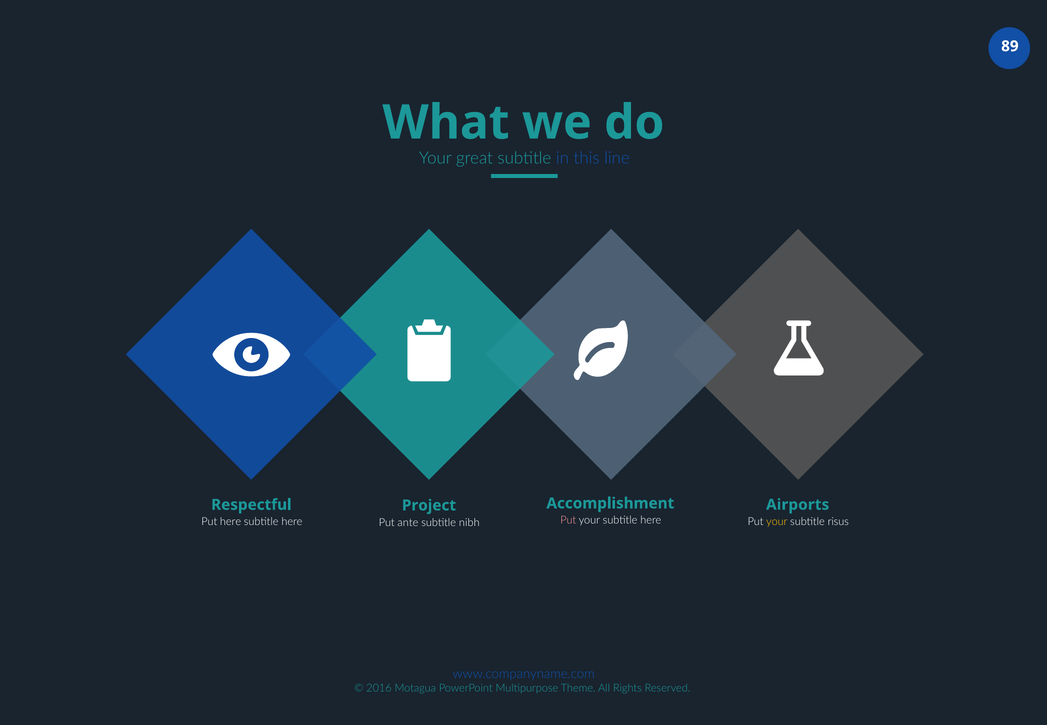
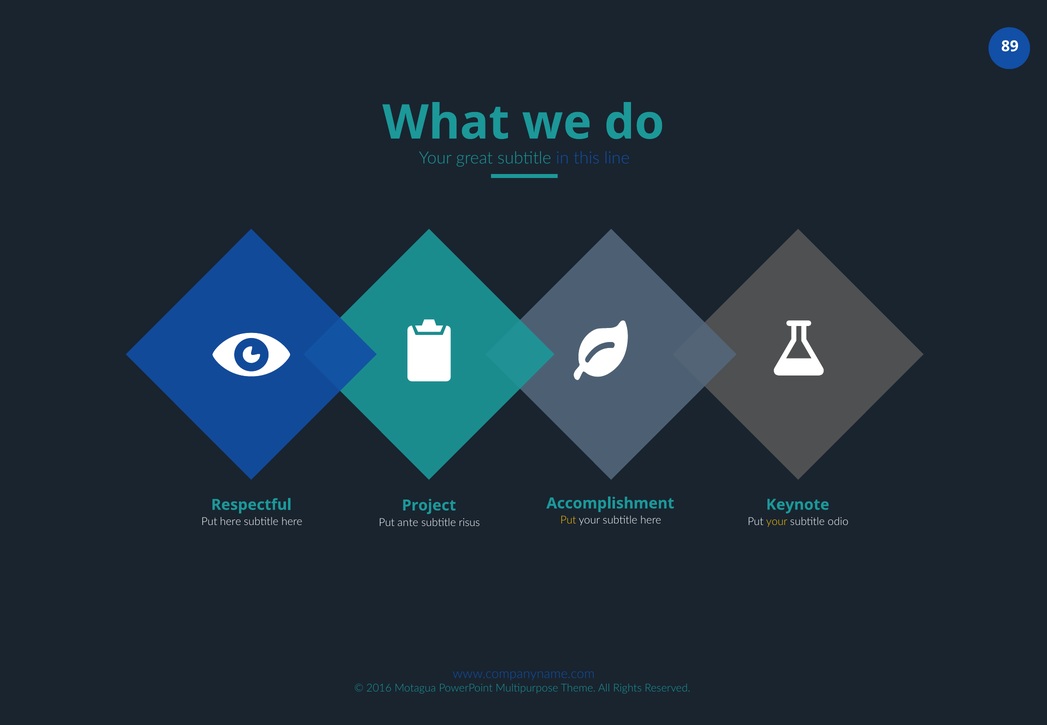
Airports: Airports -> Keynote
Put at (568, 520) colour: pink -> yellow
risus: risus -> odio
nibh: nibh -> risus
